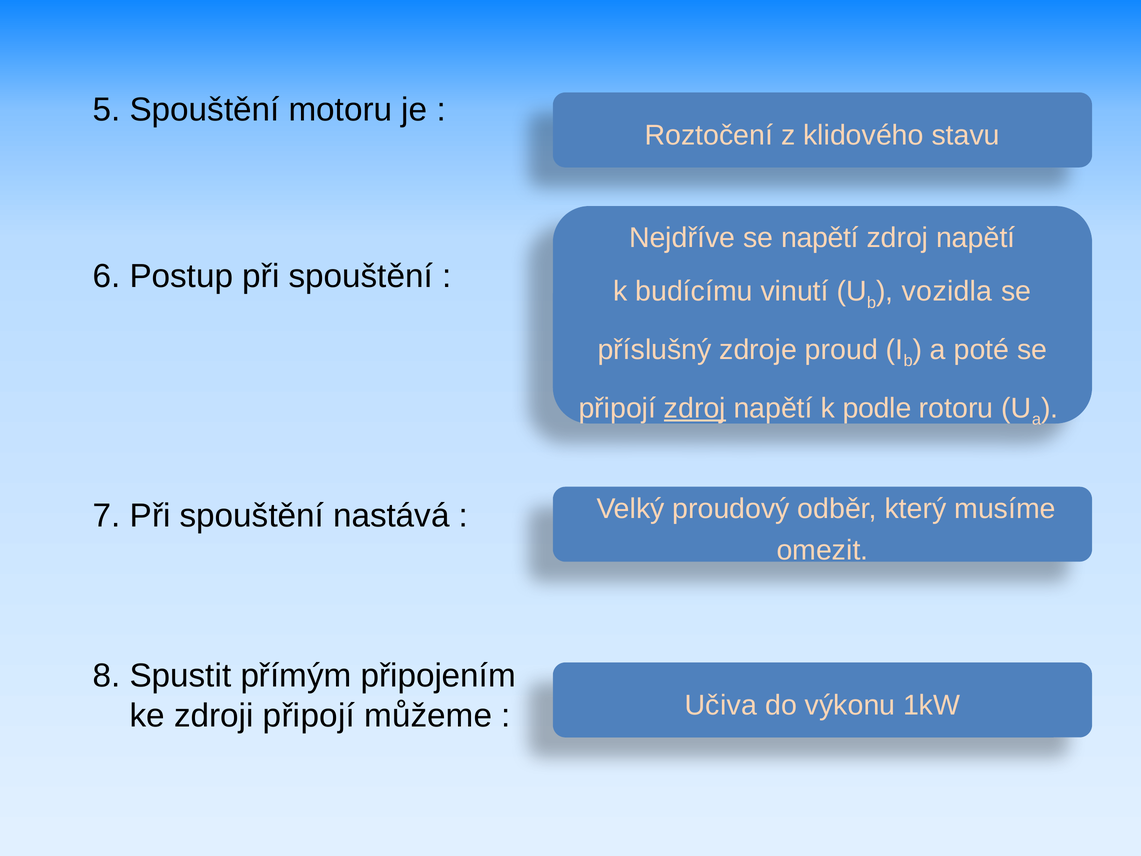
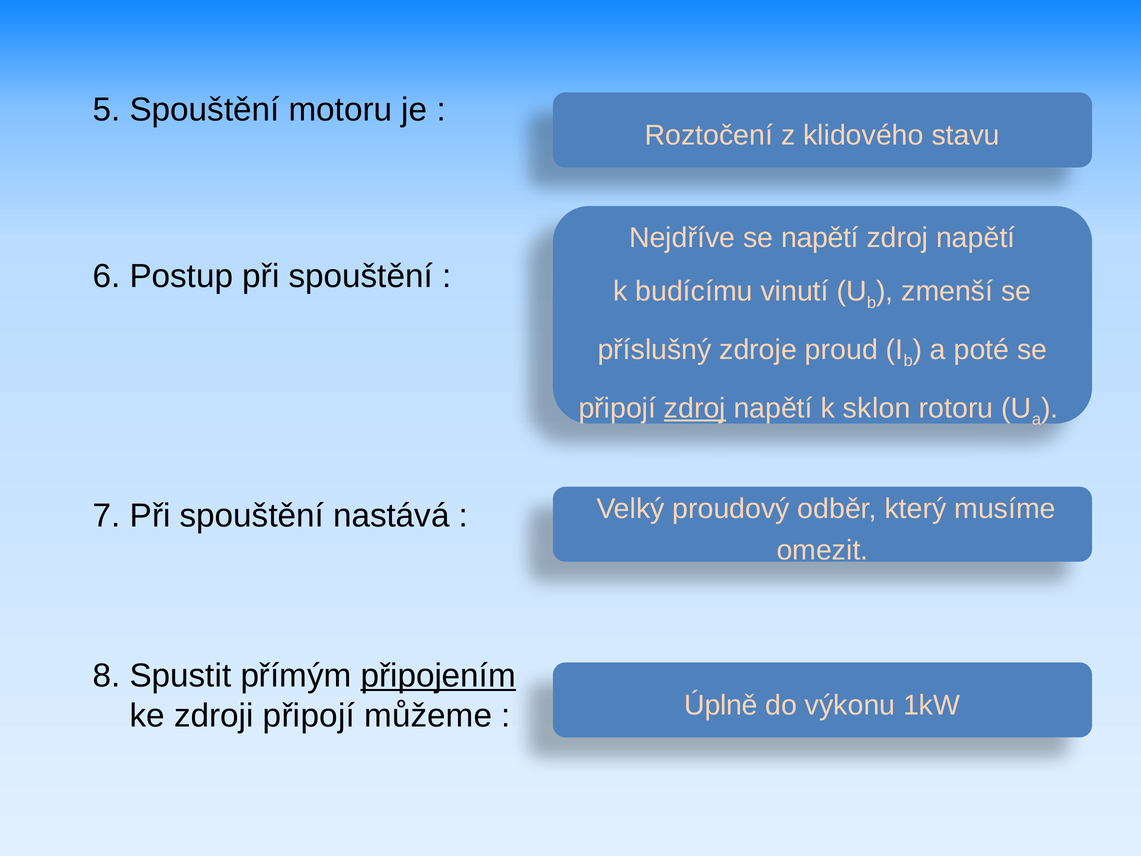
vozidla: vozidla -> zmenší
podle: podle -> sklon
připojením underline: none -> present
Učiva: Učiva -> Úplně
